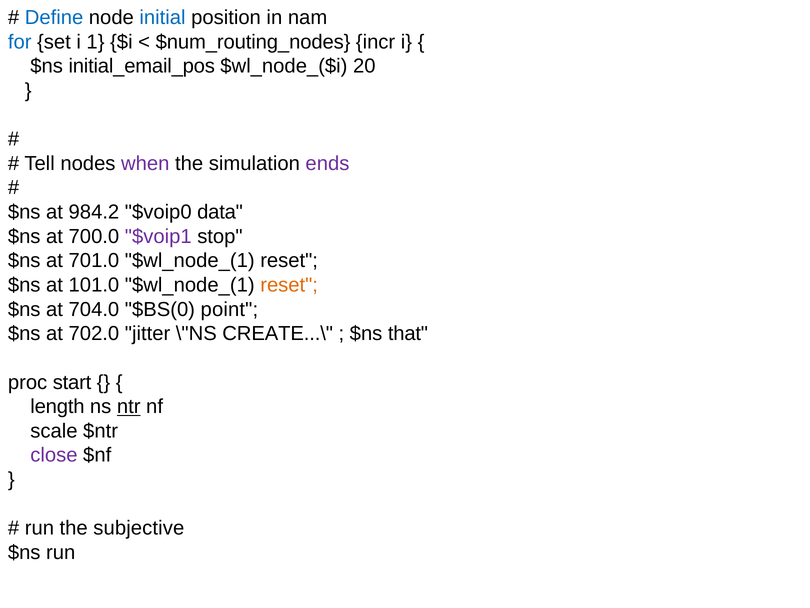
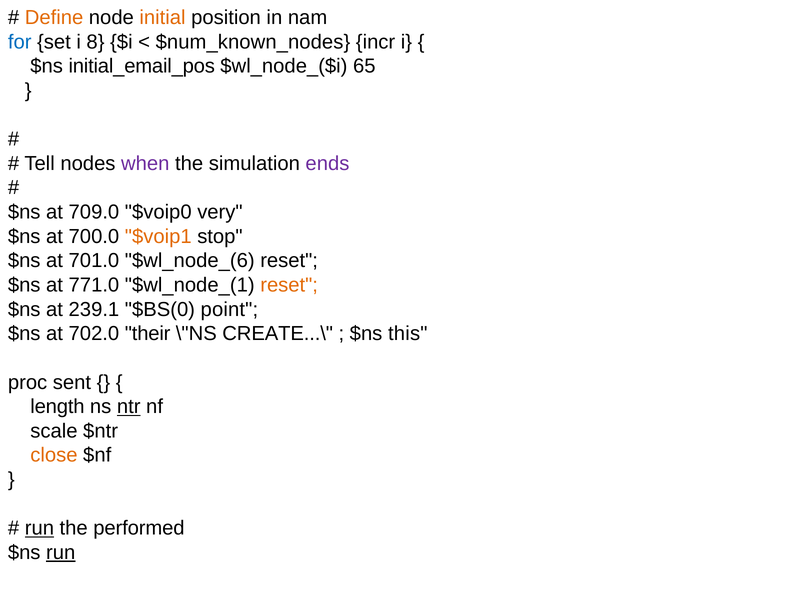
Define colour: blue -> orange
initial colour: blue -> orange
1: 1 -> 8
$num_routing_nodes: $num_routing_nodes -> $num_known_nodes
20: 20 -> 65
984.2: 984.2 -> 709.0
data: data -> very
$voip1 colour: purple -> orange
701.0 $wl_node_(1: $wl_node_(1 -> $wl_node_(6
101.0: 101.0 -> 771.0
704.0: 704.0 -> 239.1
jitter: jitter -> their
that: that -> this
start: start -> sent
close colour: purple -> orange
run at (39, 528) underline: none -> present
subjective: subjective -> performed
run at (61, 552) underline: none -> present
